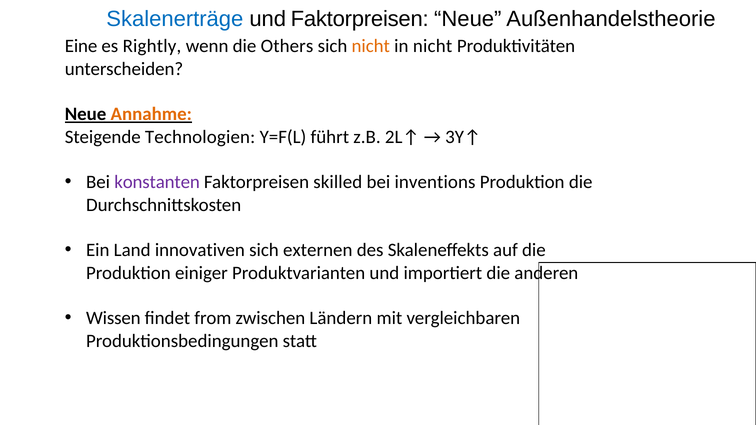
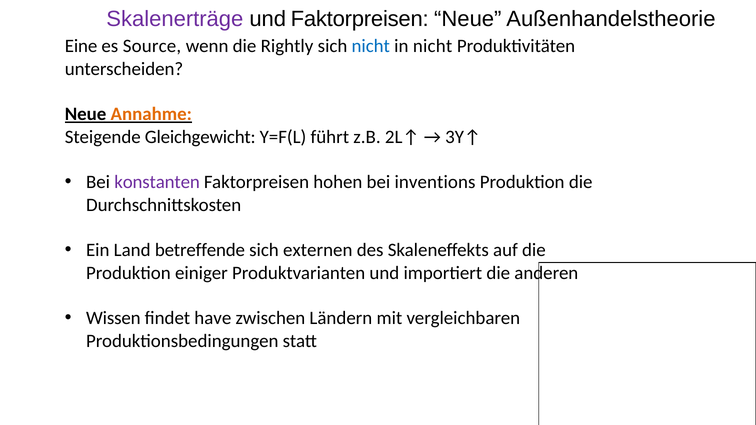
Skalenerträge colour: blue -> purple
Rightly: Rightly -> Source
Others: Others -> Rightly
nicht at (371, 46) colour: orange -> blue
Technologien: Technologien -> Gleichgewicht
skilled: skilled -> hohen
innovativen: innovativen -> betreffende
from: from -> have
